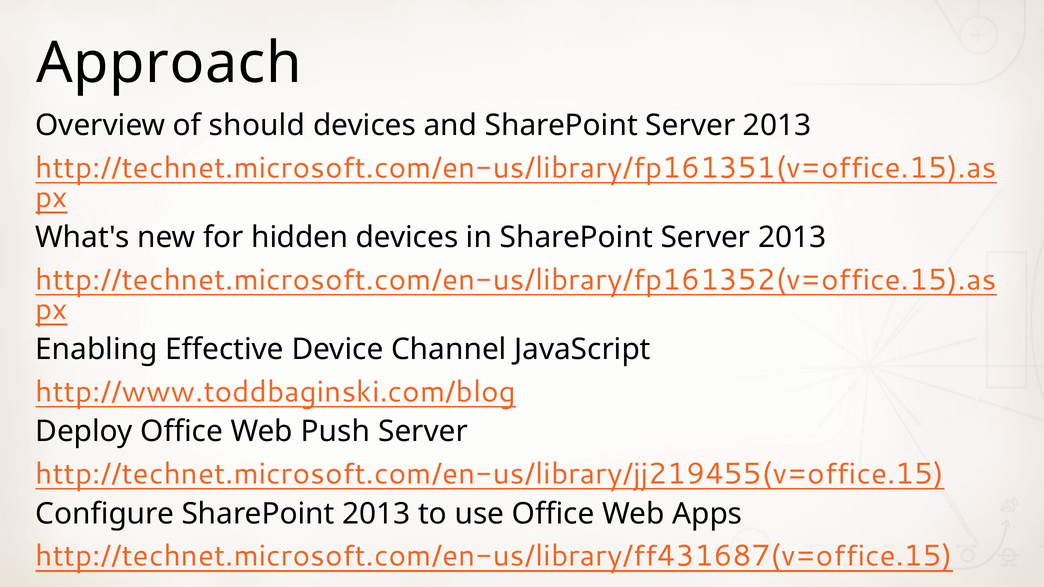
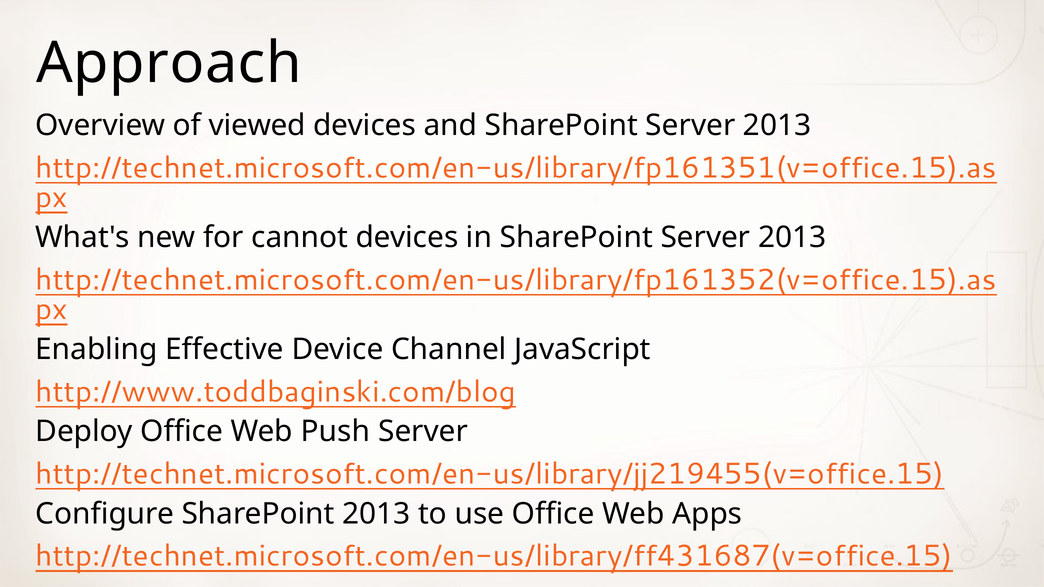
should: should -> viewed
hidden: hidden -> cannot
